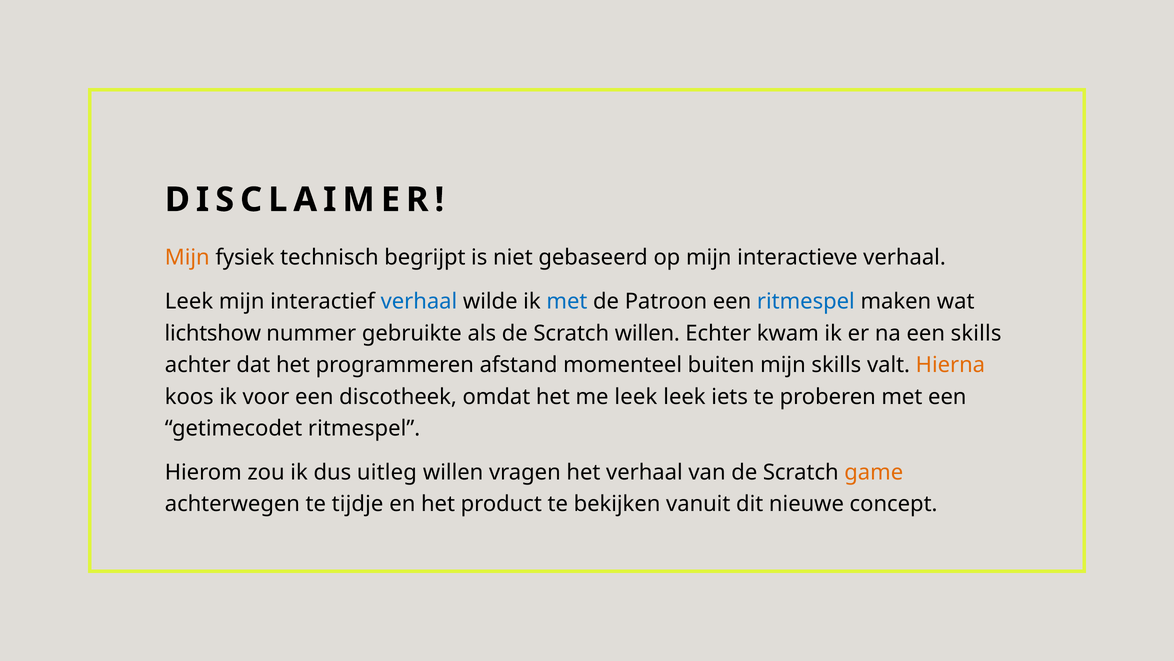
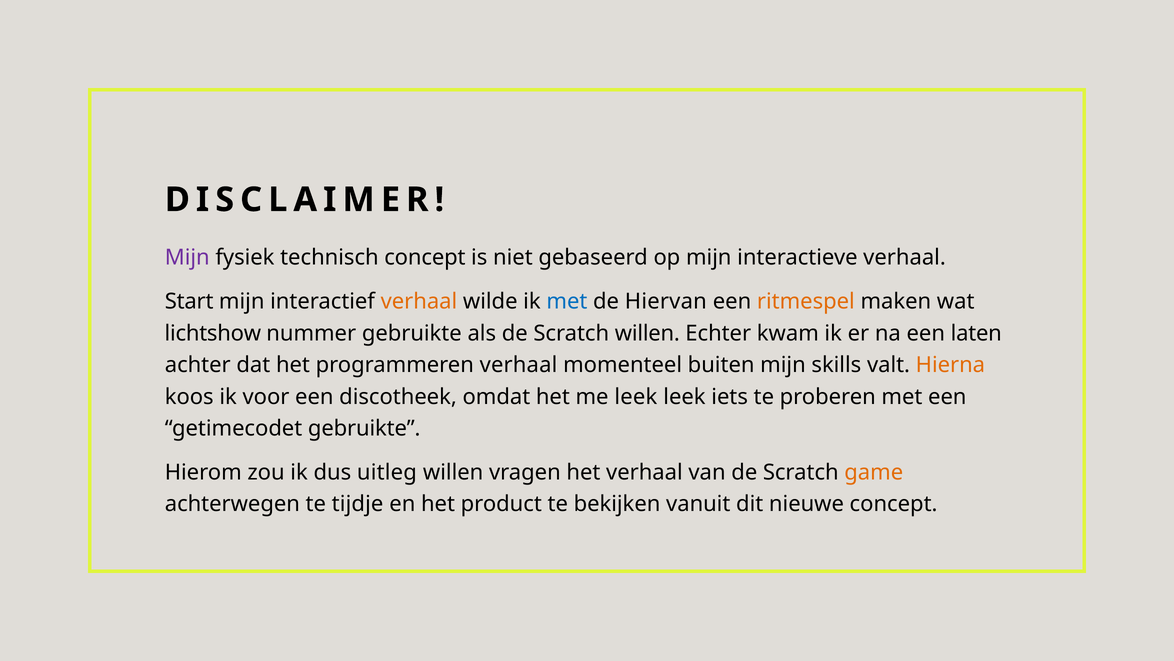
Mijn at (187, 257) colour: orange -> purple
technisch begrijpt: begrijpt -> concept
Leek at (189, 301): Leek -> Start
verhaal at (419, 301) colour: blue -> orange
Patroon: Patroon -> Hiervan
ritmespel at (806, 301) colour: blue -> orange
een skills: skills -> laten
programmeren afstand: afstand -> verhaal
getimecodet ritmespel: ritmespel -> gebruikte
